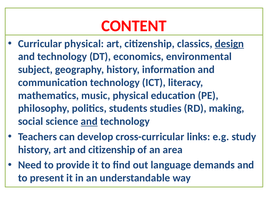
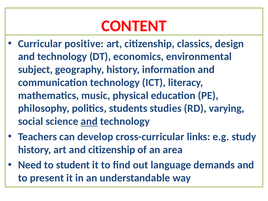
Curricular physical: physical -> positive
design underline: present -> none
making: making -> varying
provide: provide -> student
